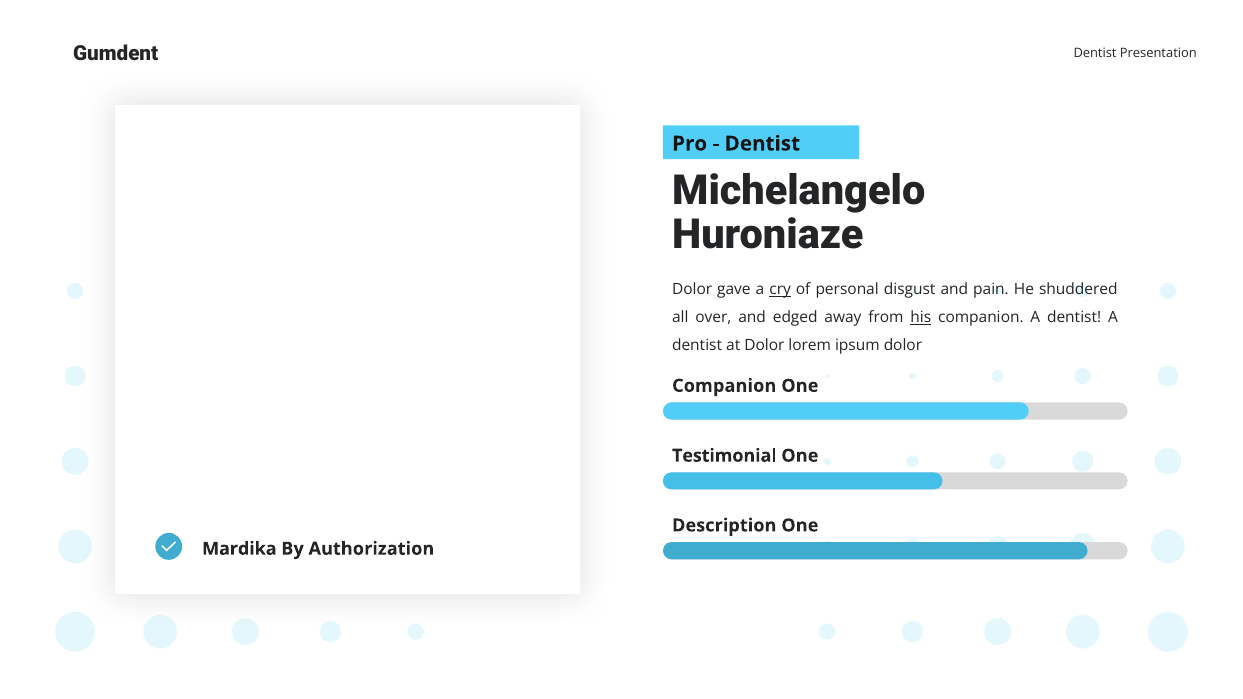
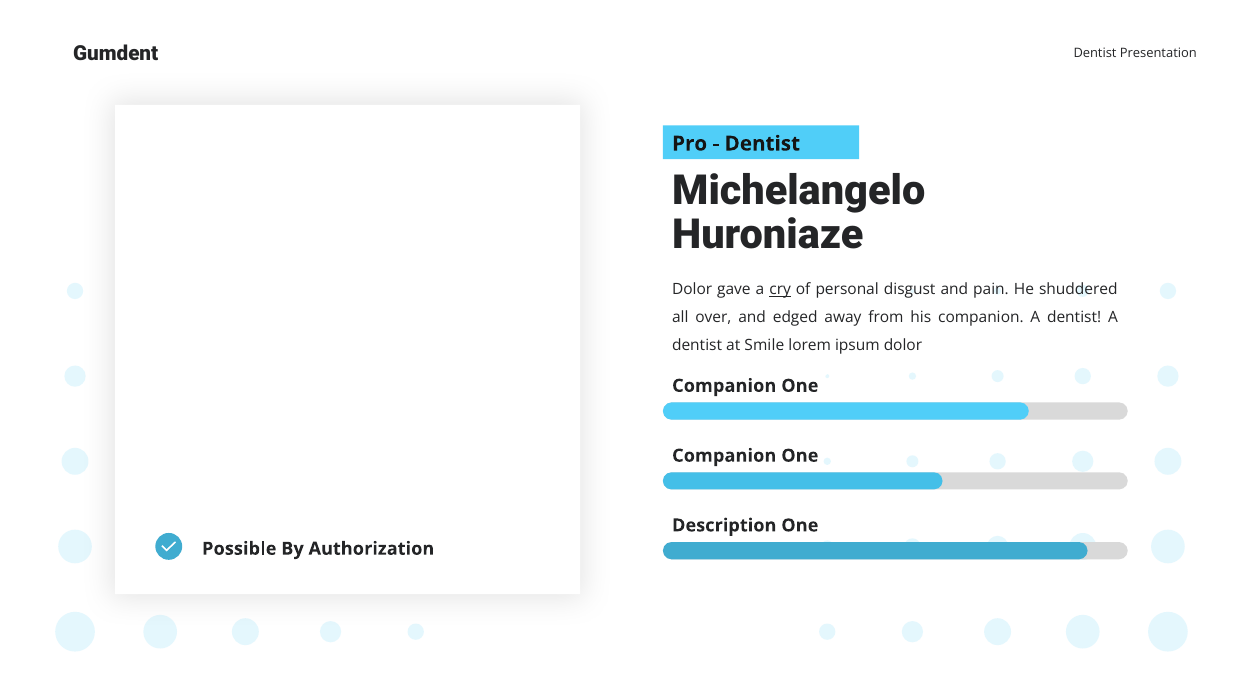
his underline: present -> none
at Dolor: Dolor -> Smile
Testimonial at (724, 456): Testimonial -> Companion
Mardika: Mardika -> Possible
